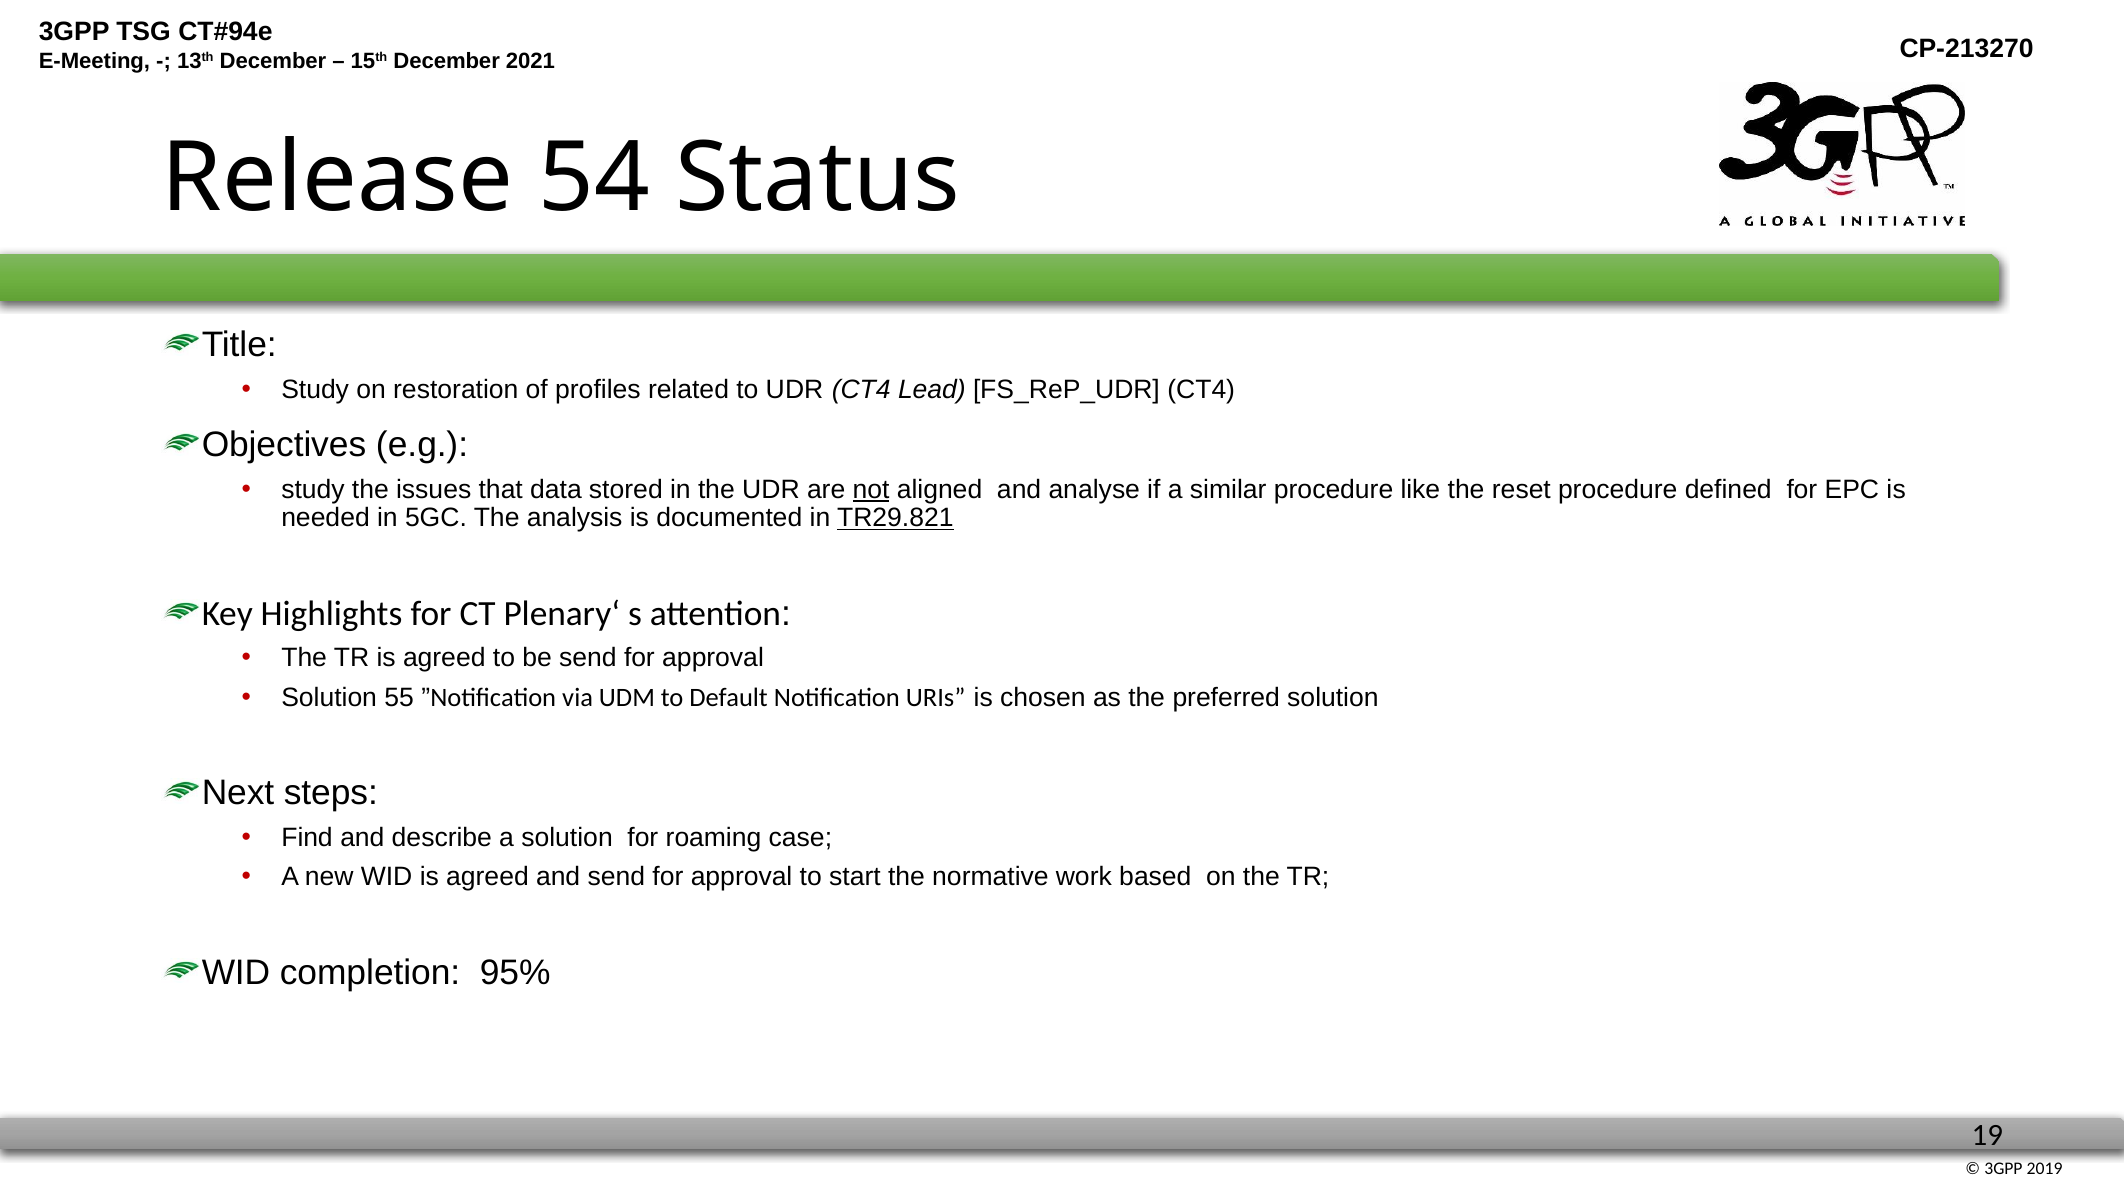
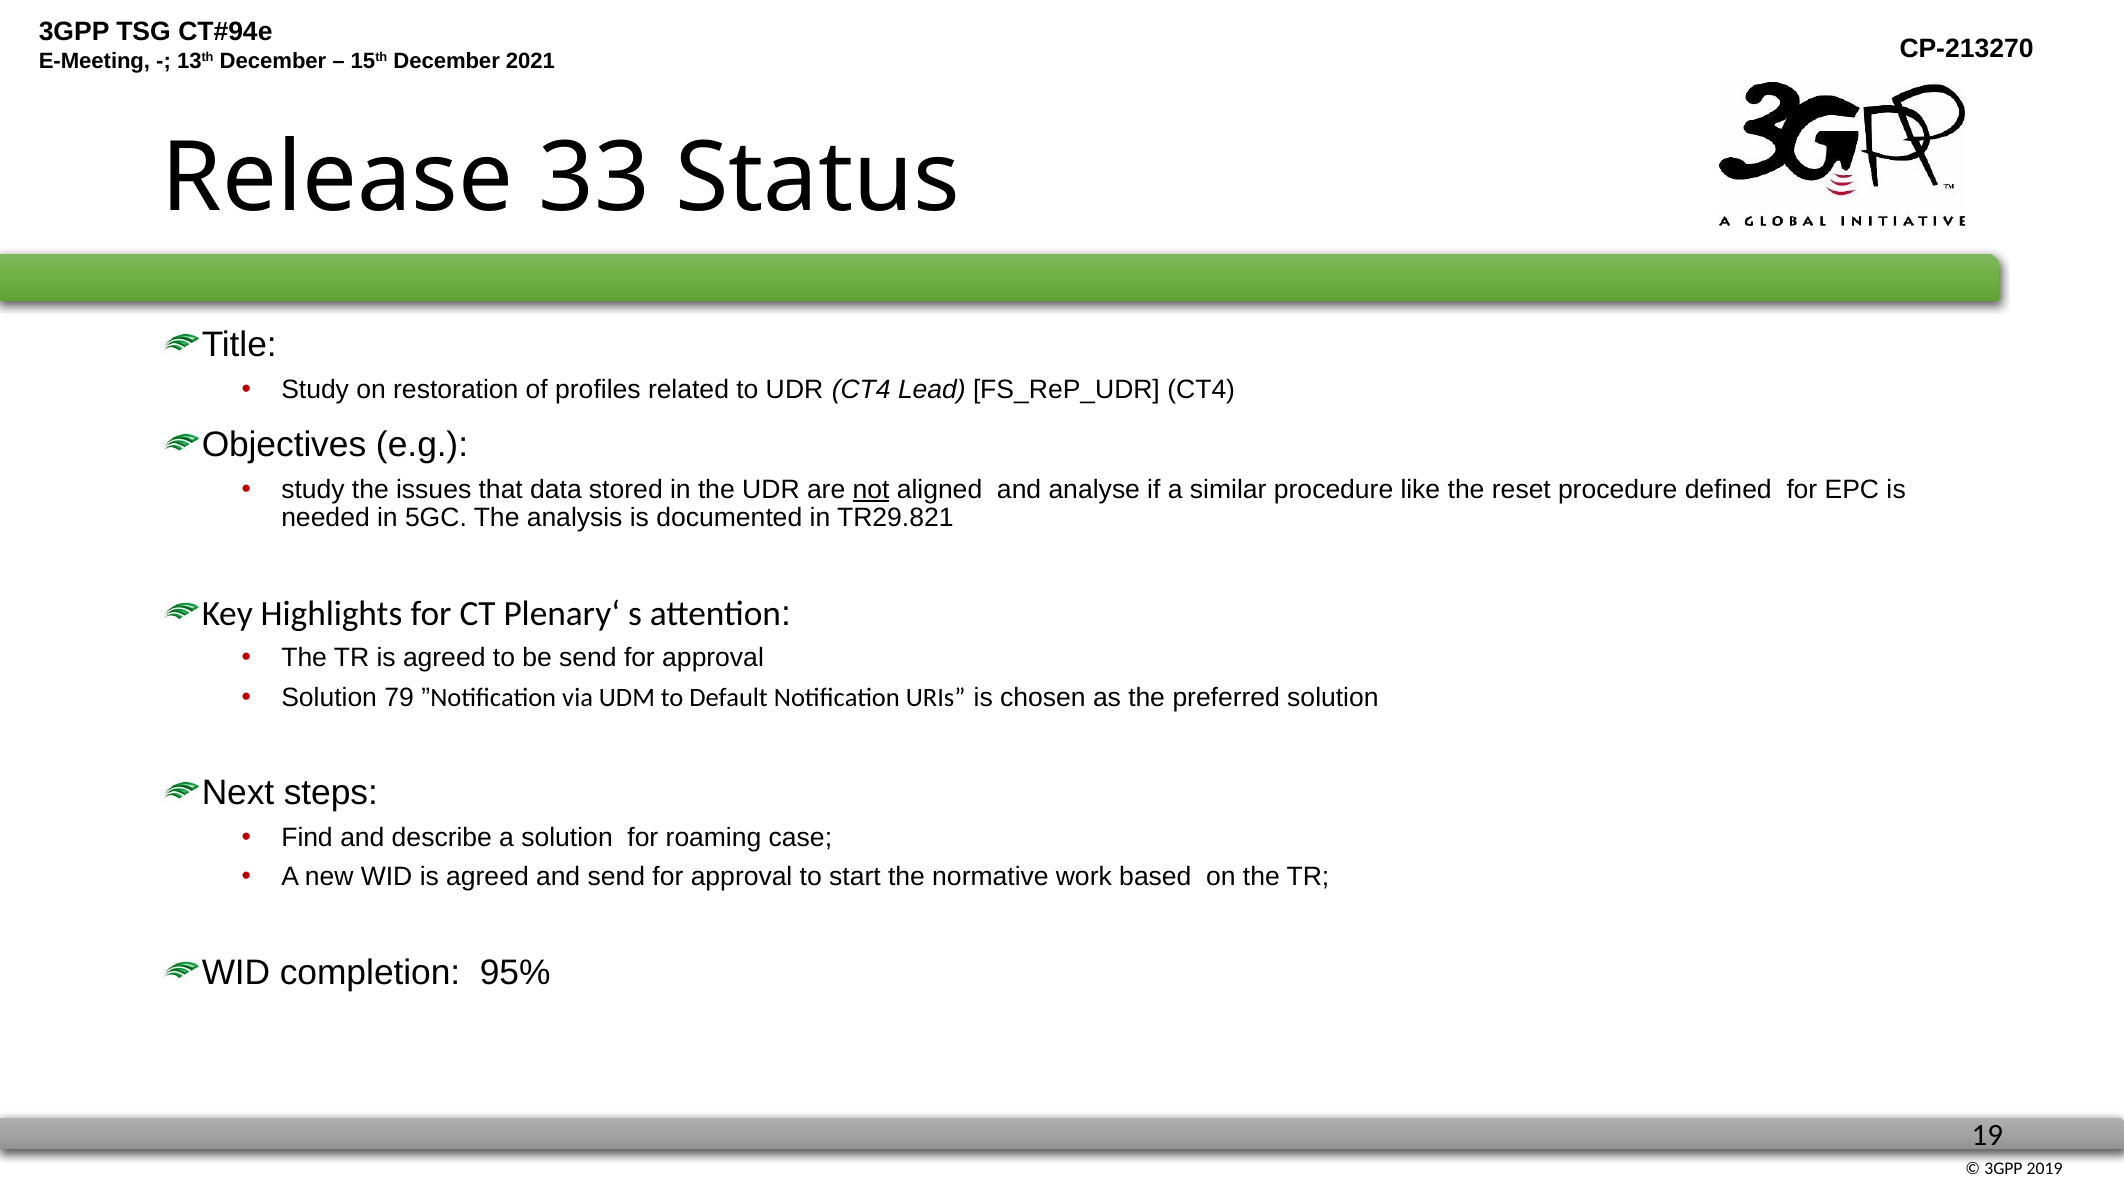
54: 54 -> 33
TR29.821 underline: present -> none
55: 55 -> 79
